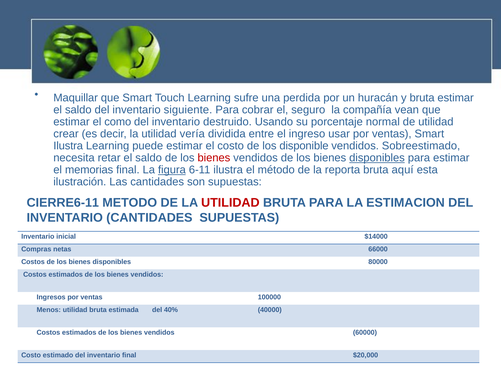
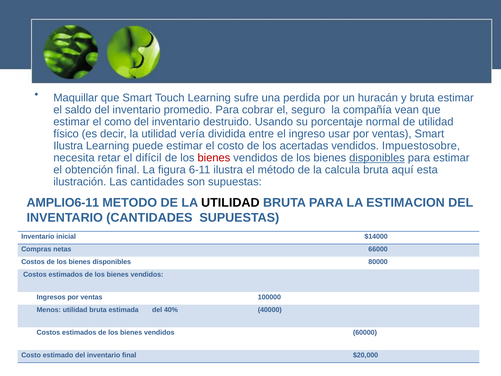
siguiente: siguiente -> promedio
crear: crear -> físico
disponible: disponible -> acertadas
Sobreestimado: Sobreestimado -> Impuestosobre
retar el saldo: saldo -> difícil
memorias: memorias -> obtención
figura underline: present -> none
reporta: reporta -> calcula
CIERRE6-11: CIERRE6-11 -> AMPLIO6-11
UTILIDAD at (230, 203) colour: red -> black
